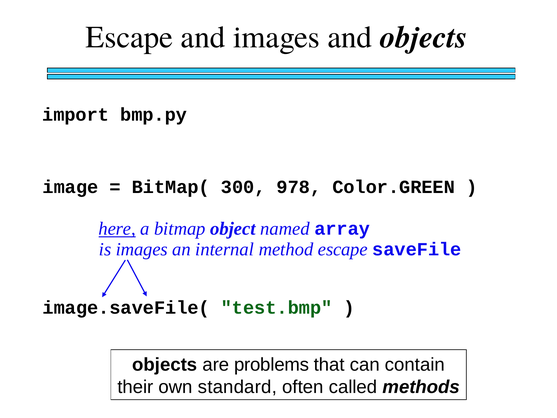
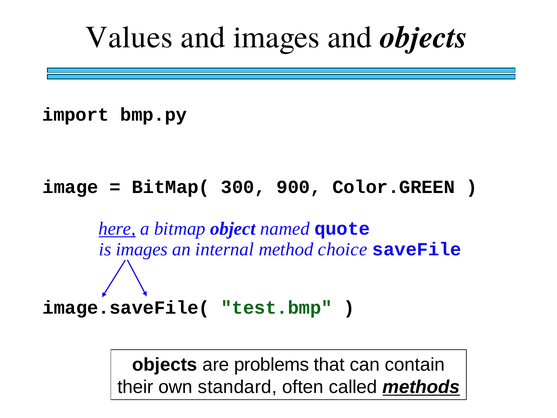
Escape at (129, 37): Escape -> Values
978: 978 -> 900
array: array -> quote
method escape: escape -> choice
methods underline: none -> present
